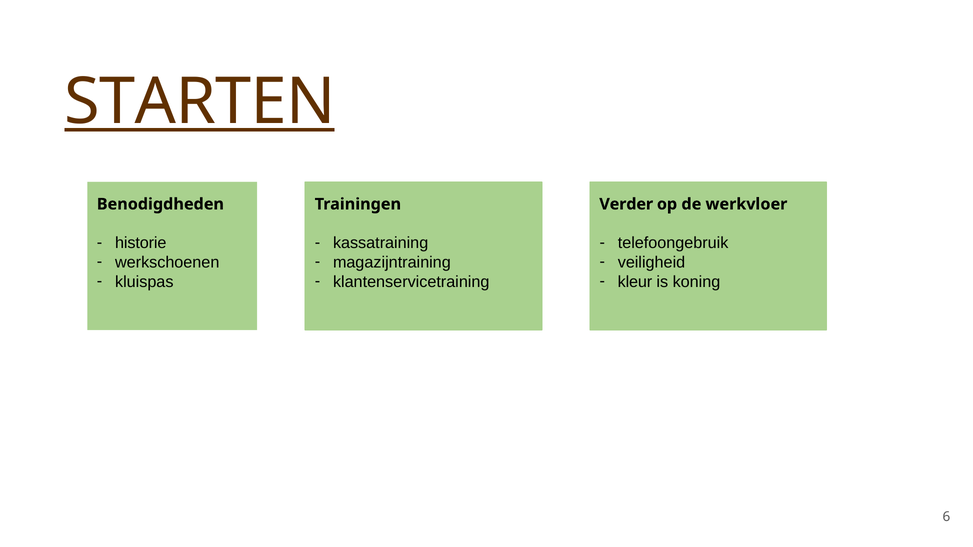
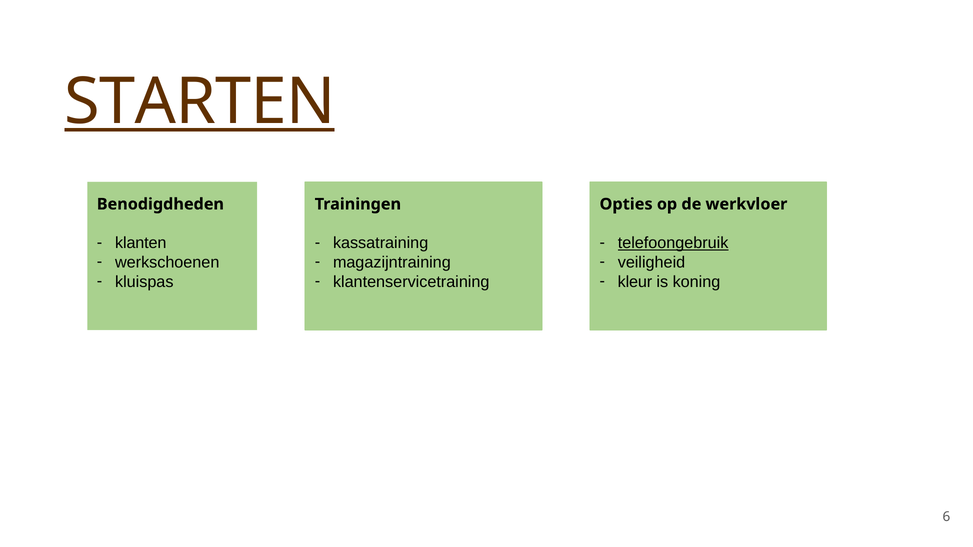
Verder: Verder -> Opties
historie: historie -> klanten
telefoongebruik underline: none -> present
